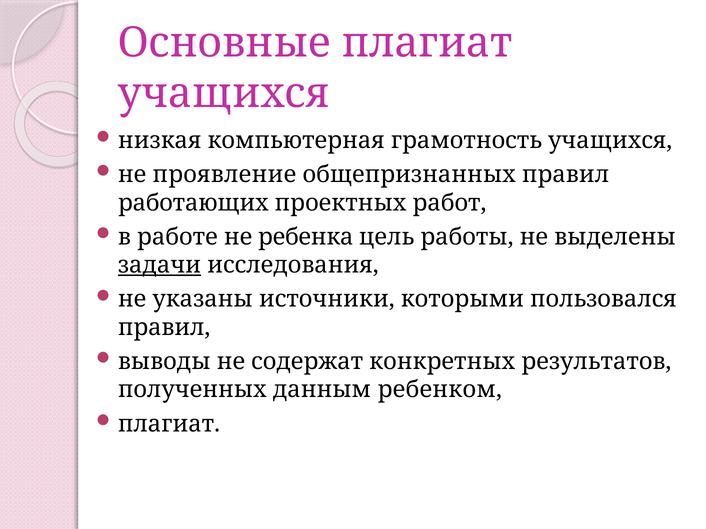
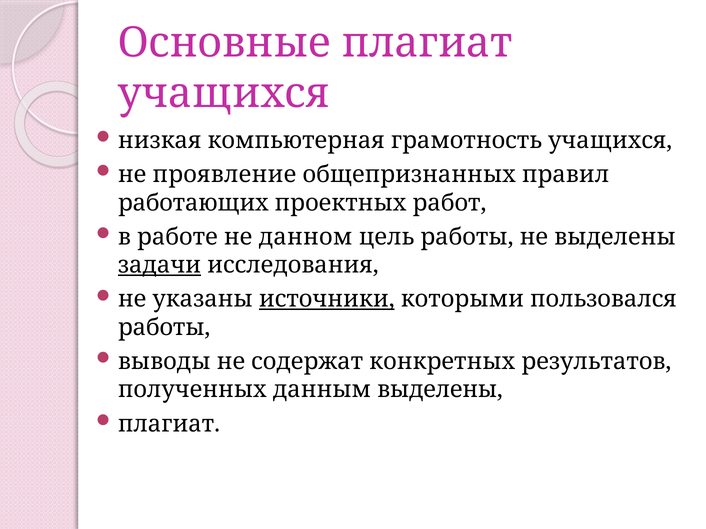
ребенка: ребенка -> данном
источники underline: none -> present
правил at (164, 328): правил -> работы
данным ребенком: ребенком -> выделены
